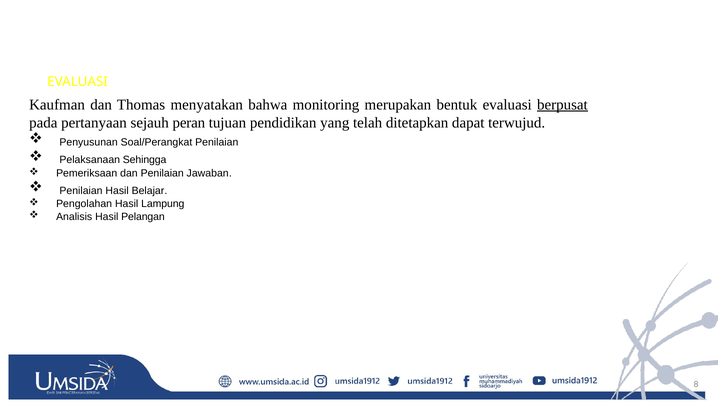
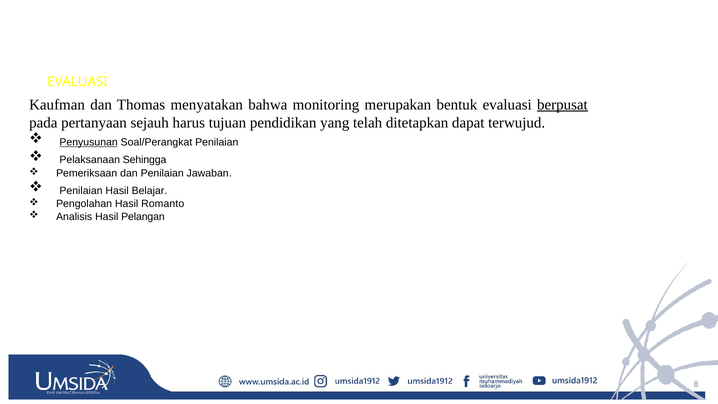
peran: peran -> harus
Penyusunan underline: none -> present
Lampung: Lampung -> Romanto
